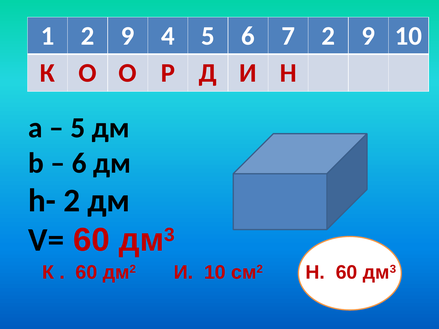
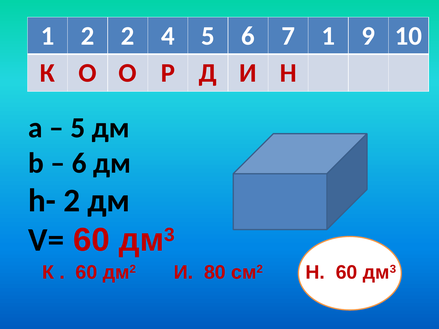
1 2 9: 9 -> 2
7 2: 2 -> 1
И 10: 10 -> 80
